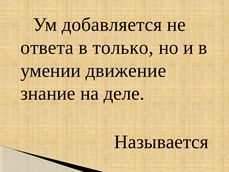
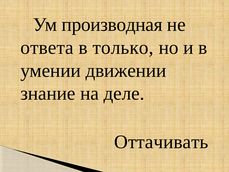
добавляется: добавляется -> производная
движение: движение -> движении
Называется: Называется -> Оттачивать
